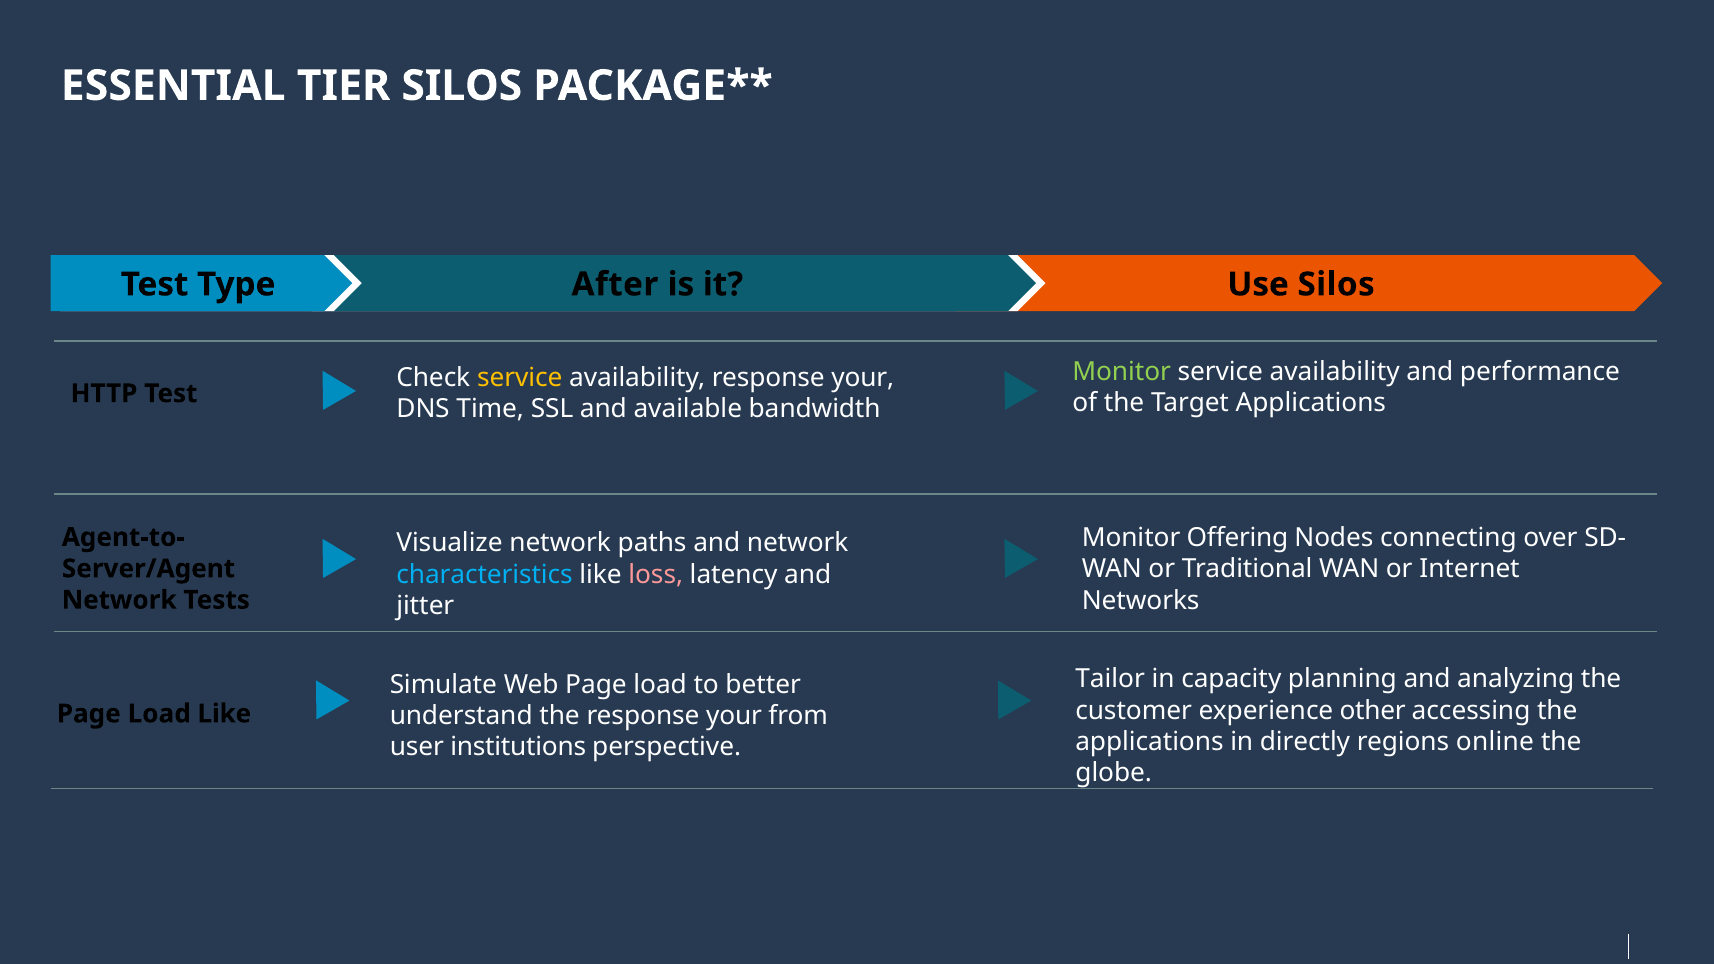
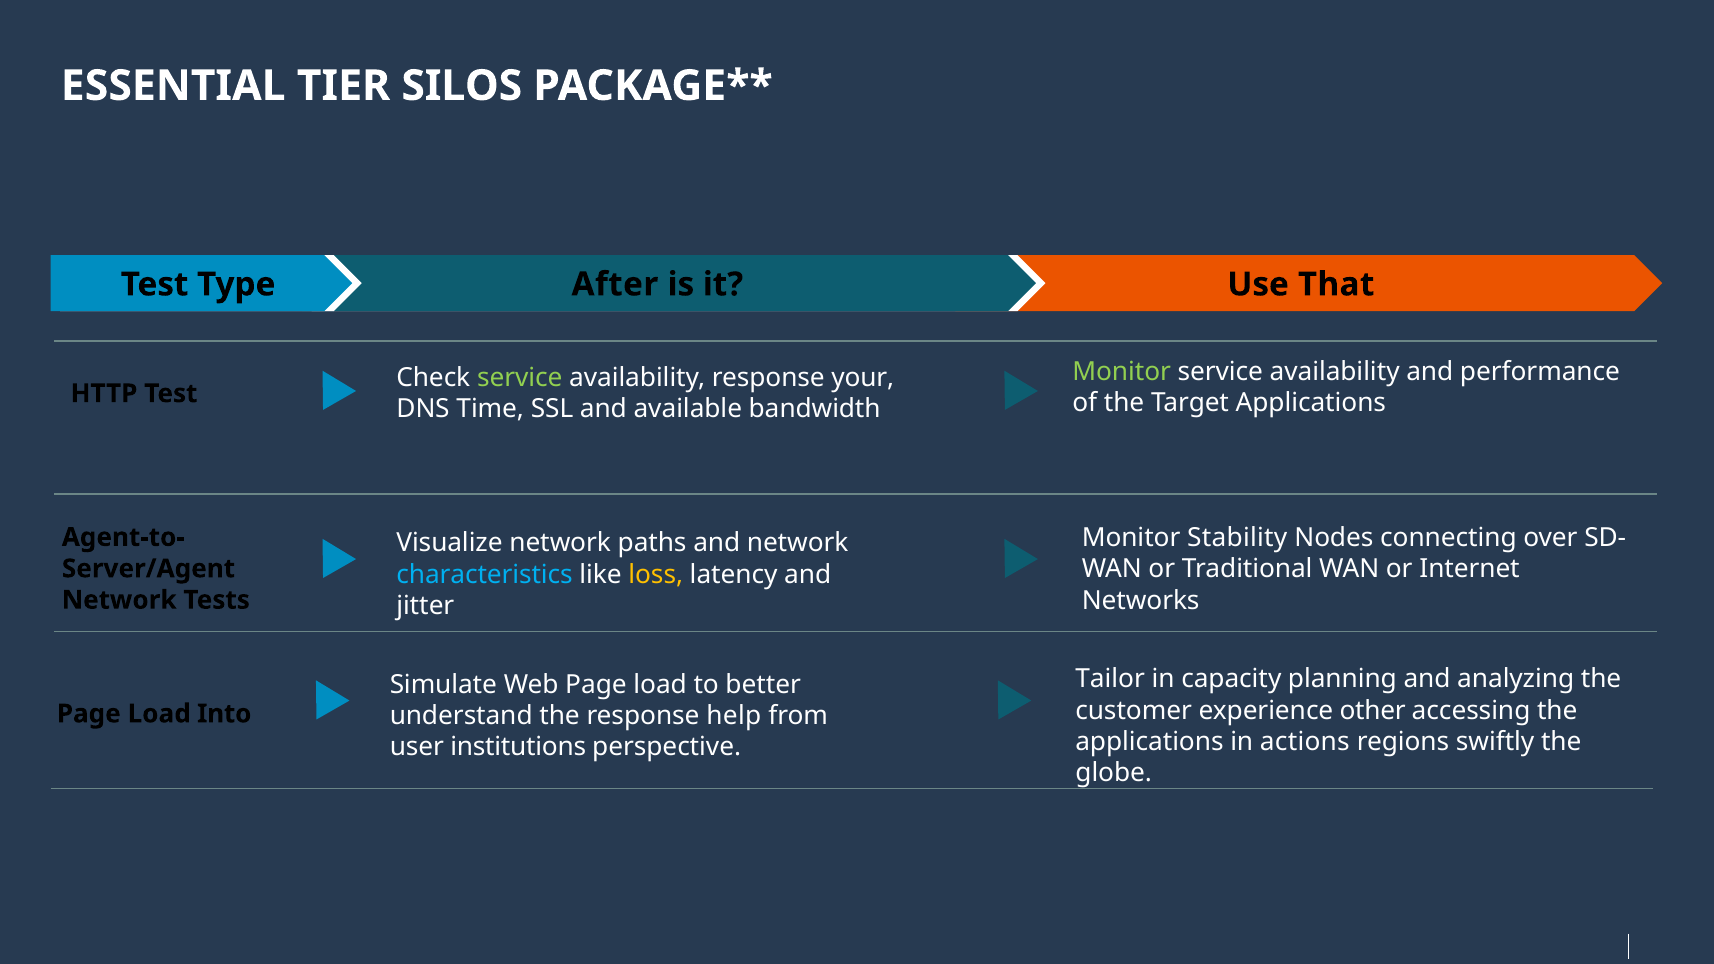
Use Silos: Silos -> That
service at (520, 378) colour: yellow -> light green
Offering: Offering -> Stability
loss colour: pink -> yellow
the response your: your -> help
Load Like: Like -> Into
directly: directly -> actions
online: online -> swiftly
